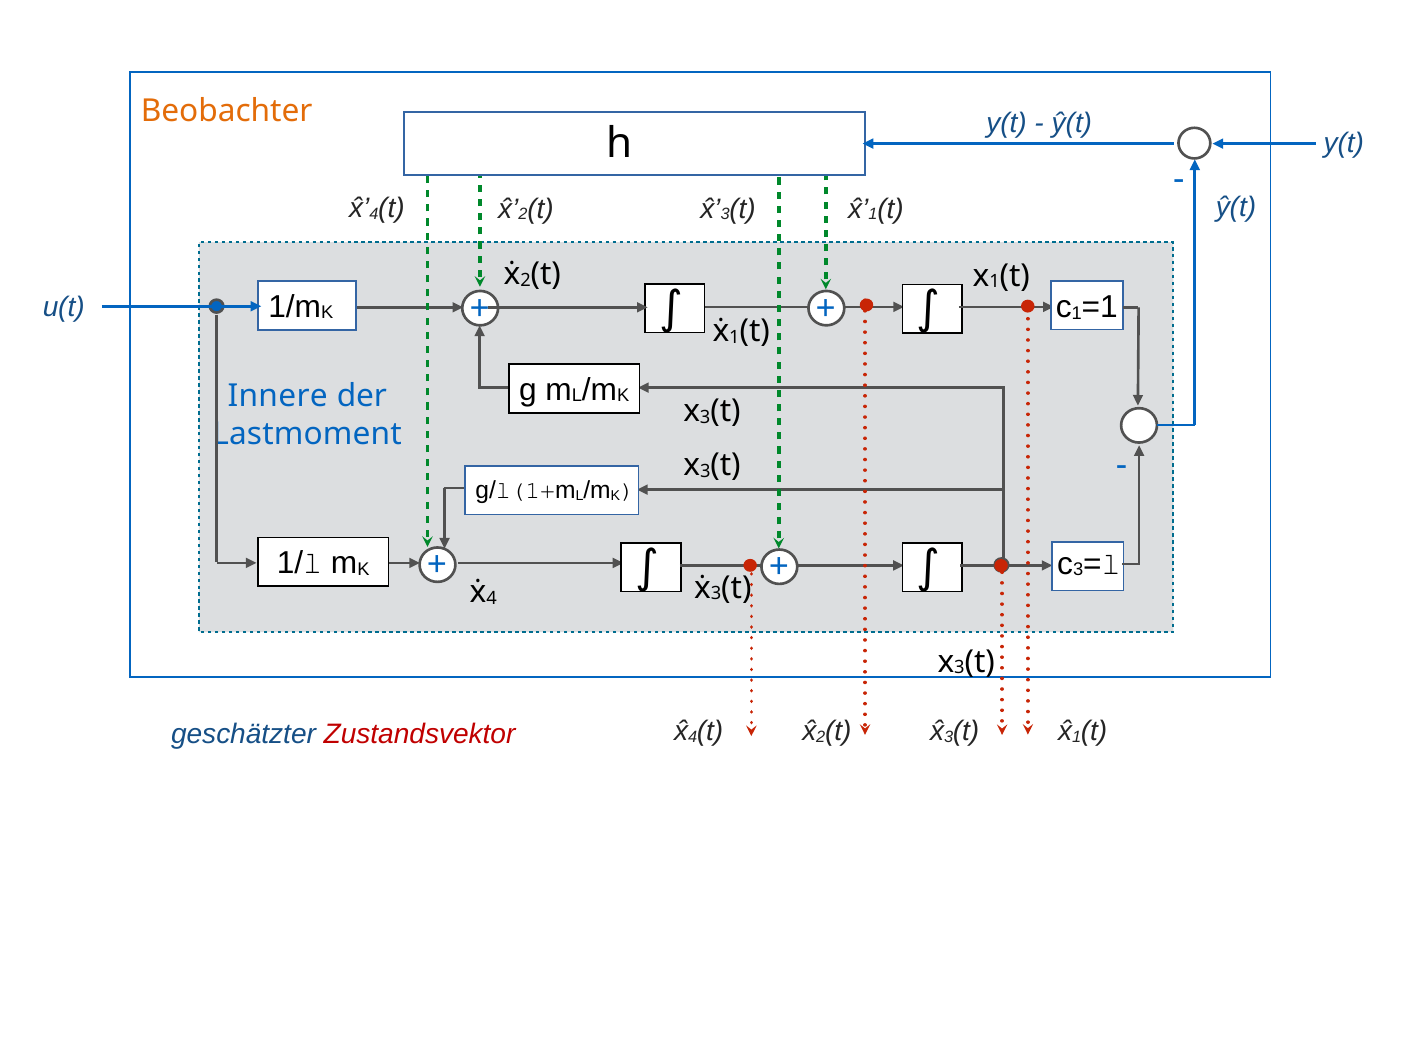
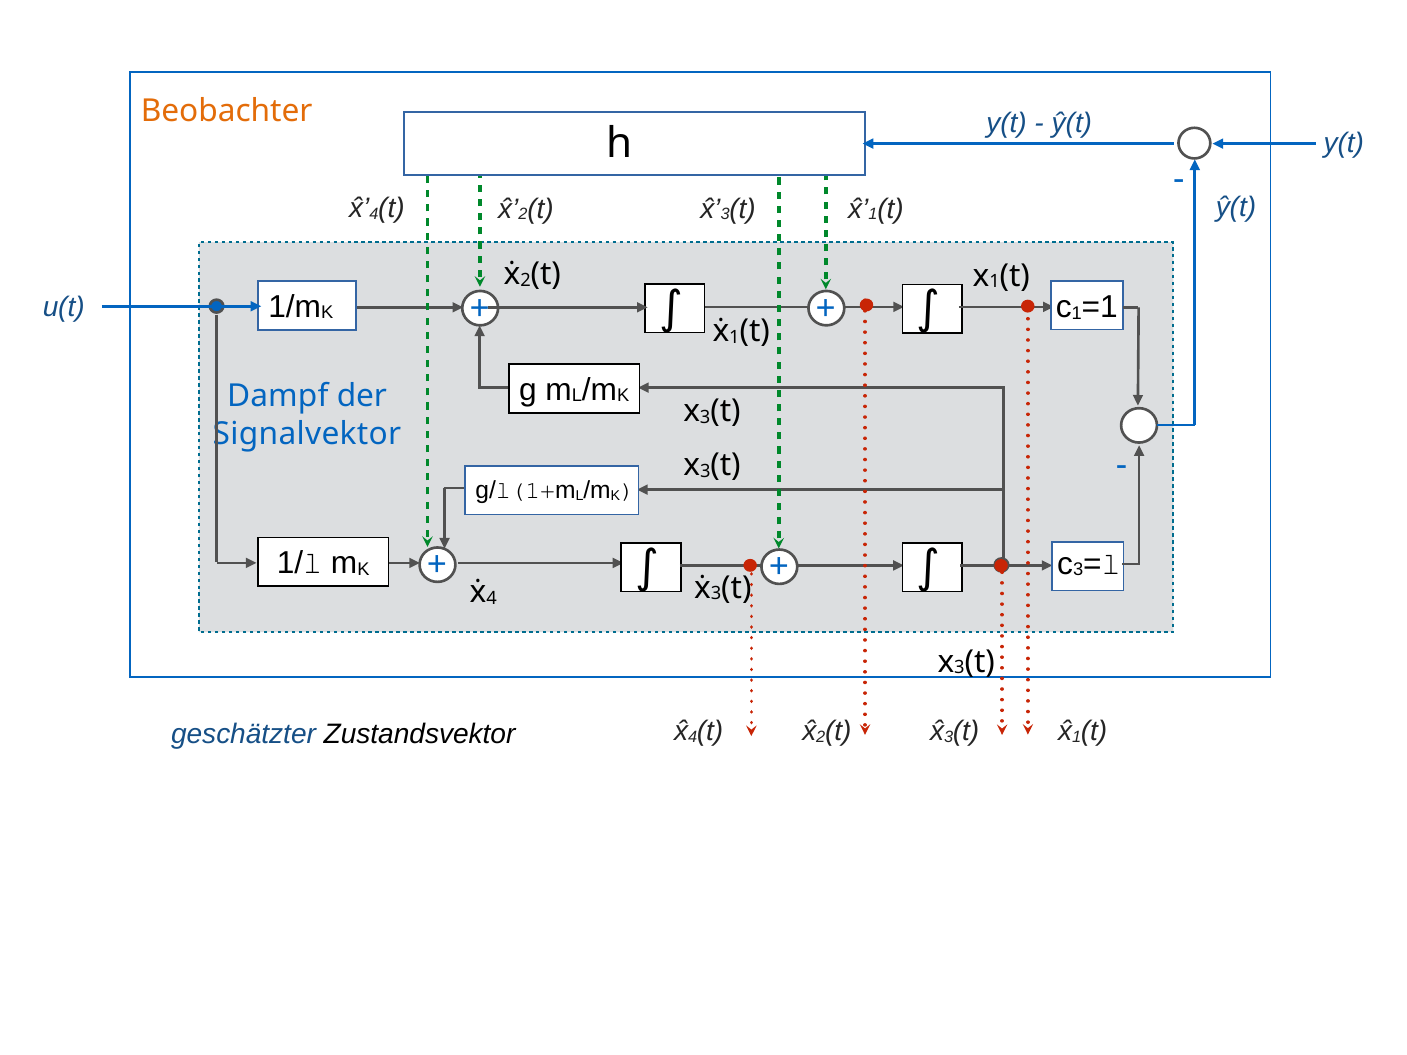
Innere: Innere -> Dampf
Lastmoment: Lastmoment -> Signalvektor
Zustandsvektor colour: red -> black
